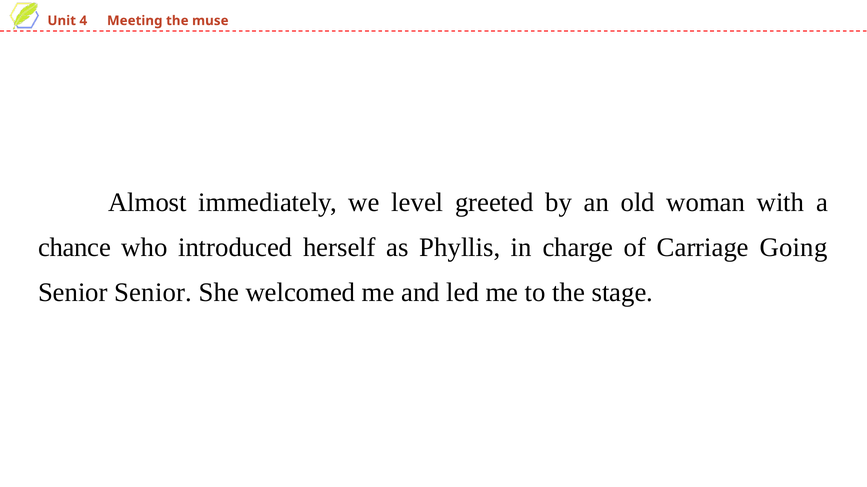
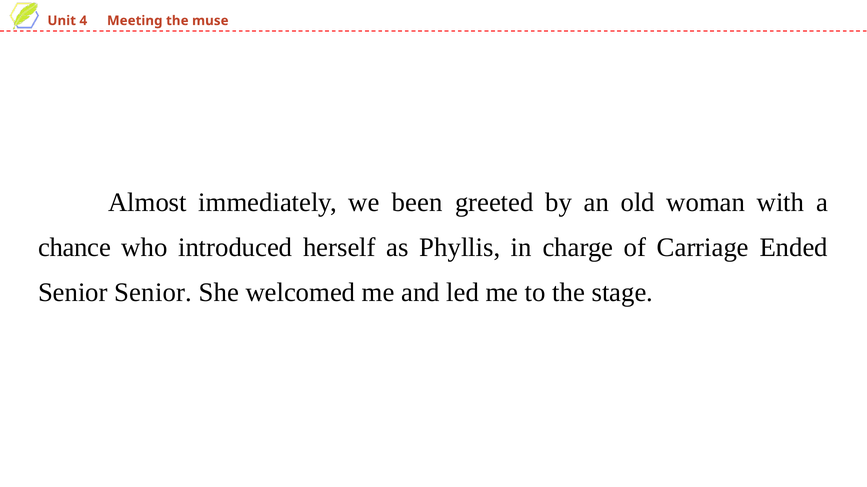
level: level -> been
Going: Going -> Ended
